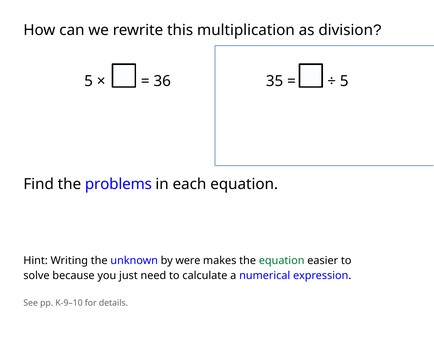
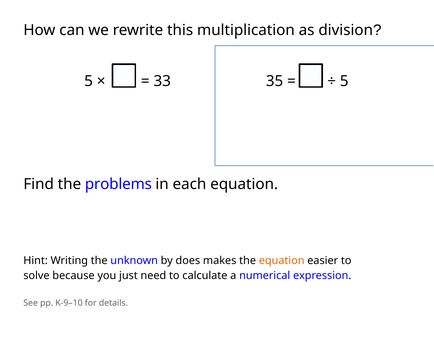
36: 36 -> 33
were: were -> does
equation at (282, 261) colour: green -> orange
